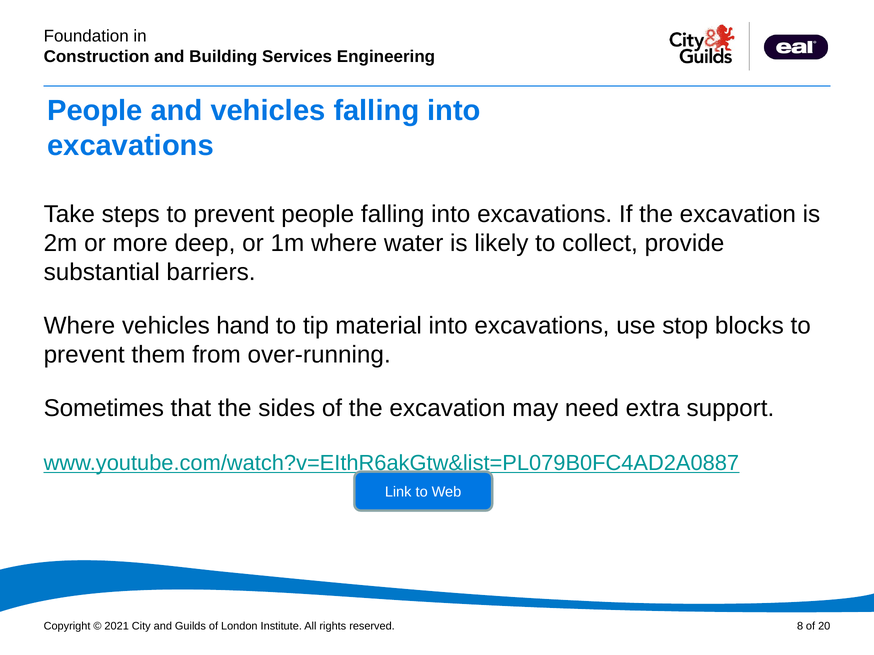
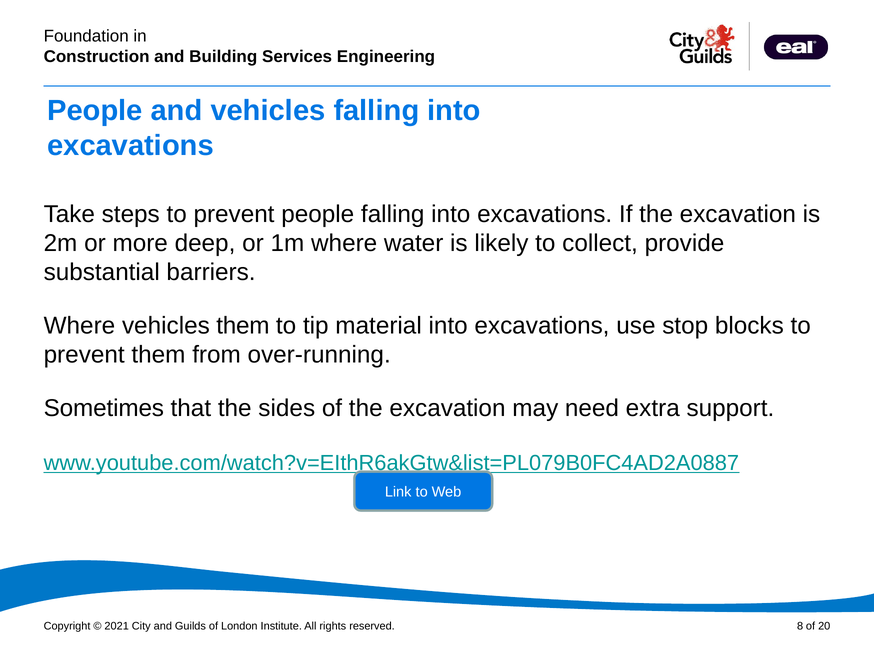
vehicles hand: hand -> them
